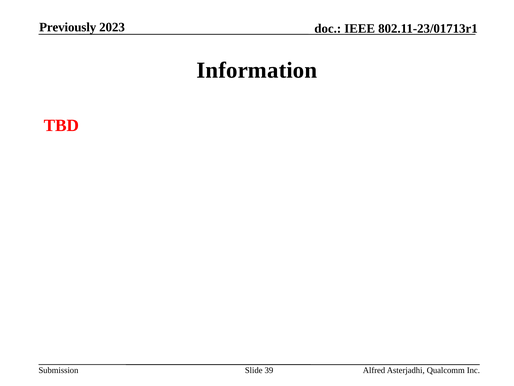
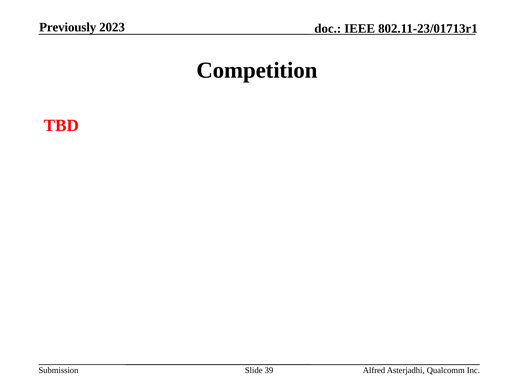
Information: Information -> Competition
